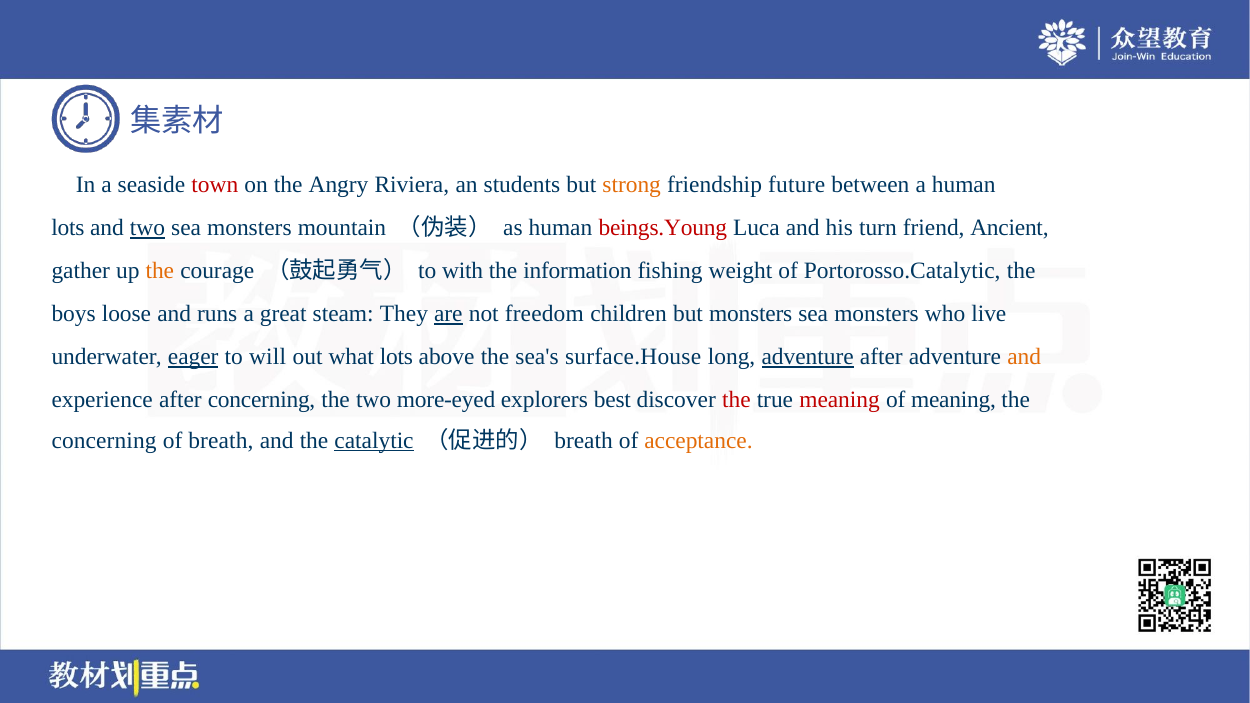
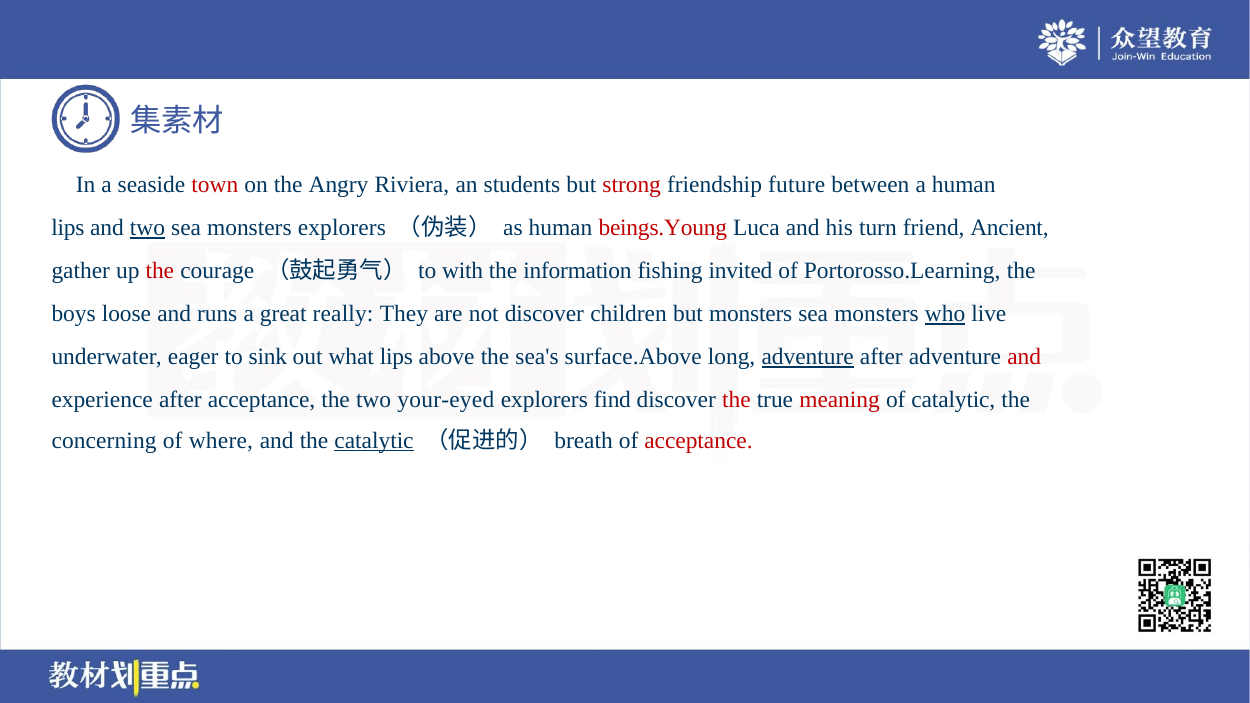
strong colour: orange -> red
lots at (68, 228): lots -> lips
monsters mountain: mountain -> explorers
the at (160, 271) colour: orange -> red
weight: weight -> invited
Portorosso.Catalytic: Portorosso.Catalytic -> Portorosso.Learning
steam: steam -> really
are underline: present -> none
not freedom: freedom -> discover
who underline: none -> present
eager underline: present -> none
will: will -> sink
what lots: lots -> lips
surface.House: surface.House -> surface.Above
and at (1024, 357) colour: orange -> red
after concerning: concerning -> acceptance
more-eyed: more-eyed -> your-eyed
best: best -> find
of meaning: meaning -> catalytic
of breath: breath -> where
acceptance at (698, 440) colour: orange -> red
